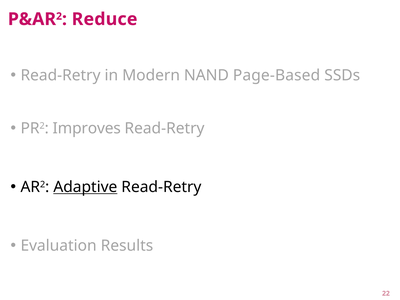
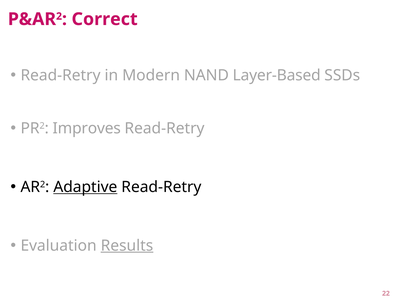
Reduce: Reduce -> Correct
Page-Based: Page-Based -> Layer-Based
Results underline: none -> present
